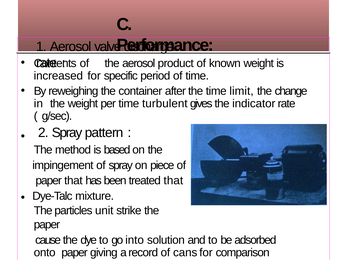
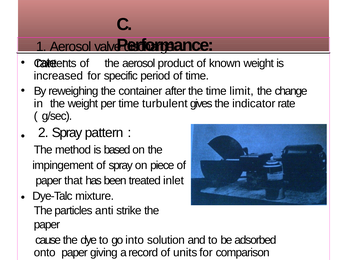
treated that: that -> inlet
unit: unit -> anti
cans: cans -> units
